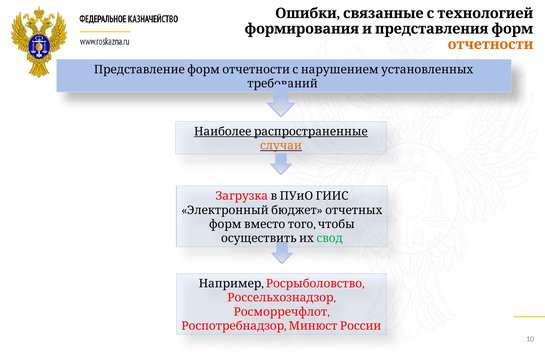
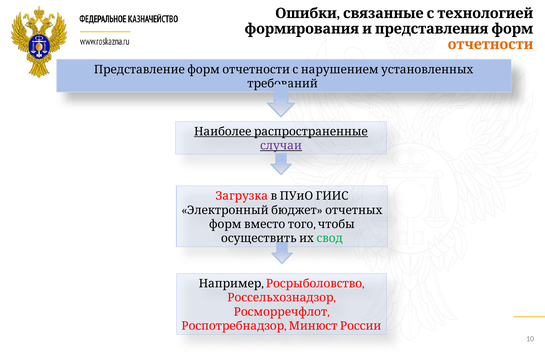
случаи colour: orange -> purple
